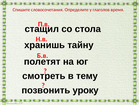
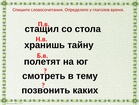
уроку: уроку -> каких
